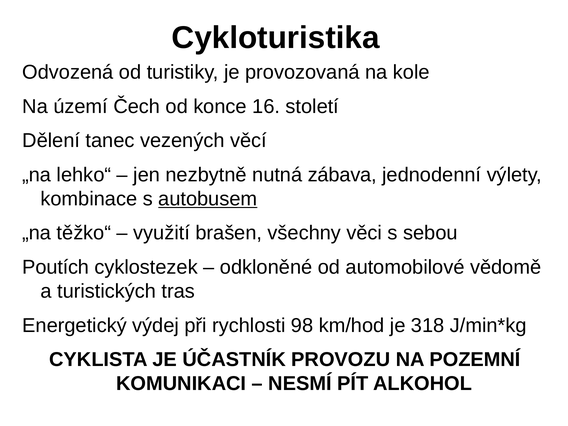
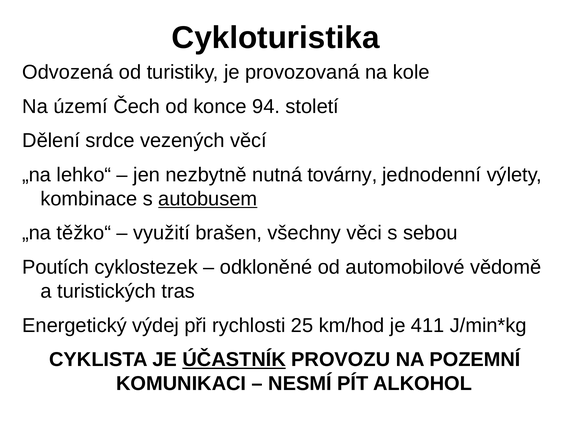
16: 16 -> 94
tanec: tanec -> srdce
zábava: zábava -> továrny
98: 98 -> 25
318: 318 -> 411
ÚČASTNÍK underline: none -> present
